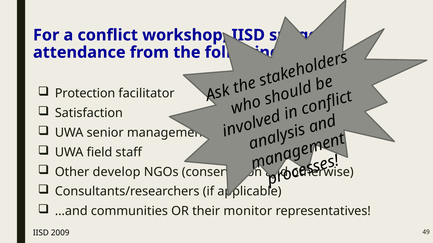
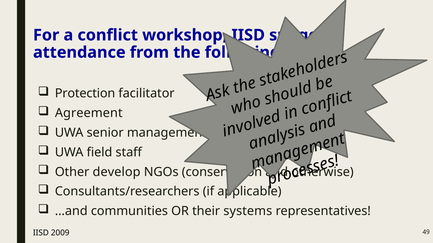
Satisfaction: Satisfaction -> Agreement
monitor: monitor -> systems
